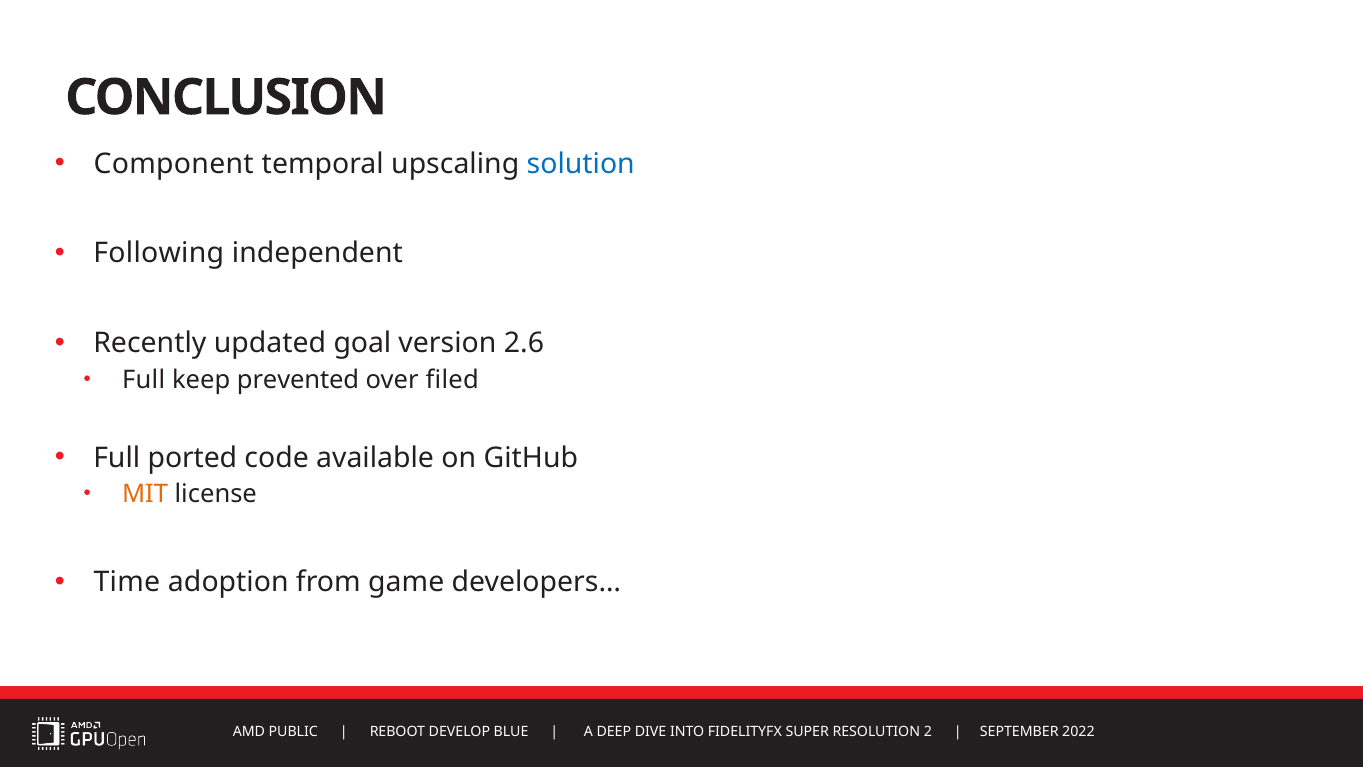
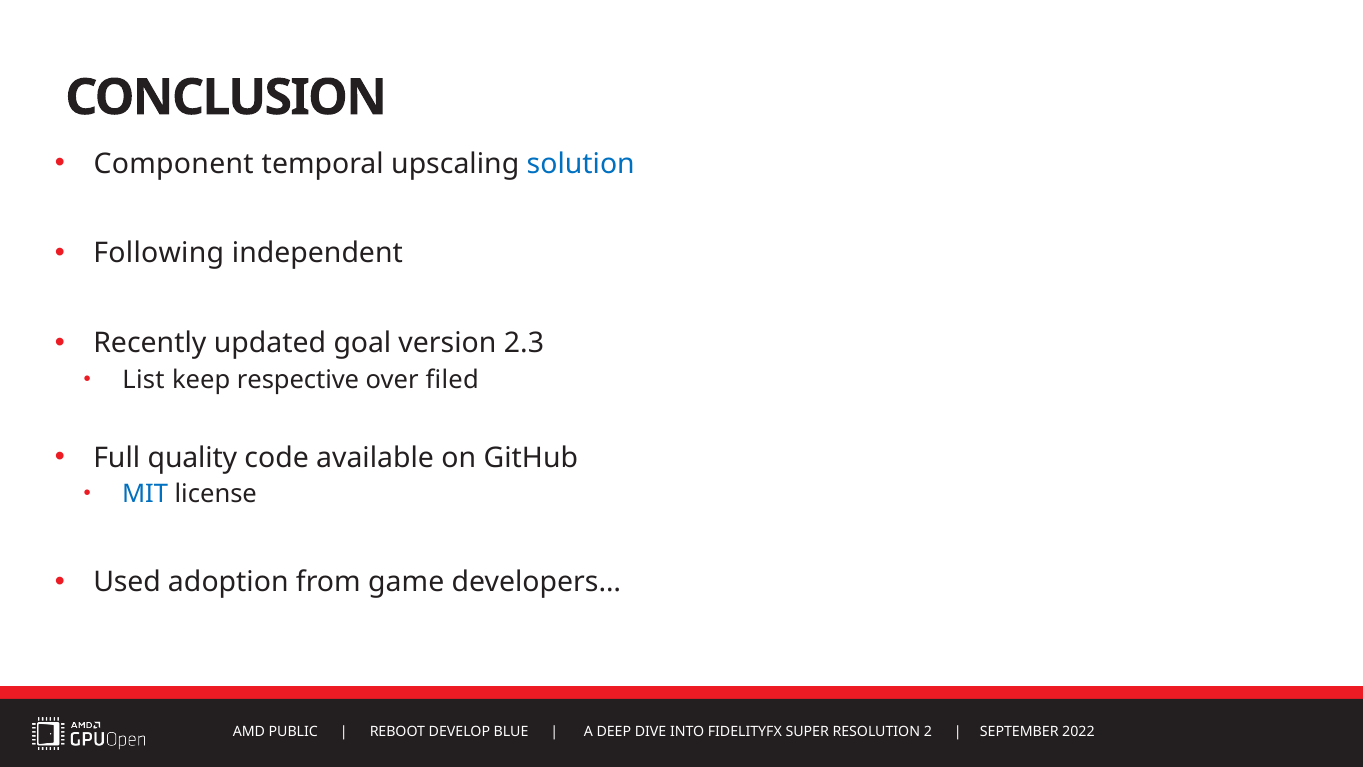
2.6: 2.6 -> 2.3
Full at (144, 380): Full -> List
prevented: prevented -> respective
ported: ported -> quality
MIT colour: orange -> blue
Time: Time -> Used
